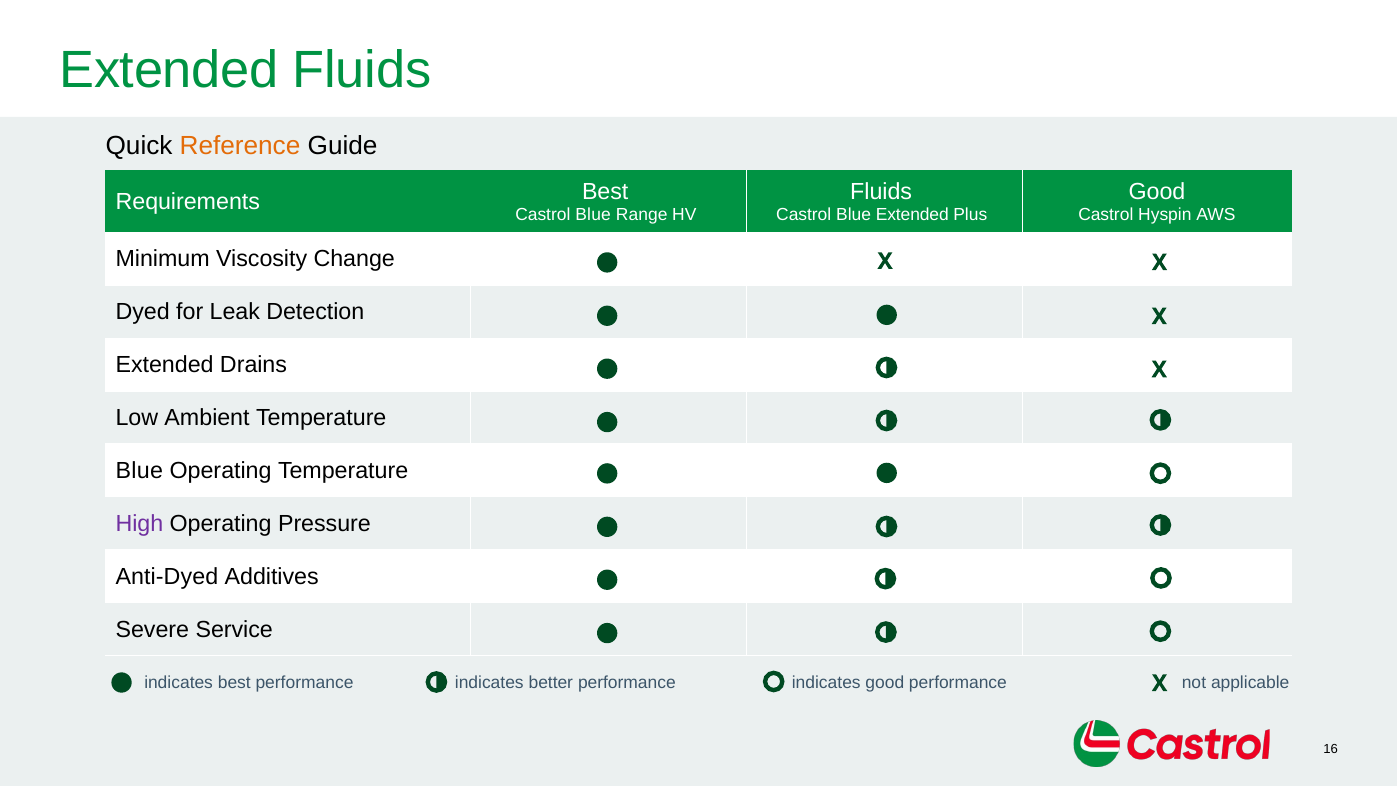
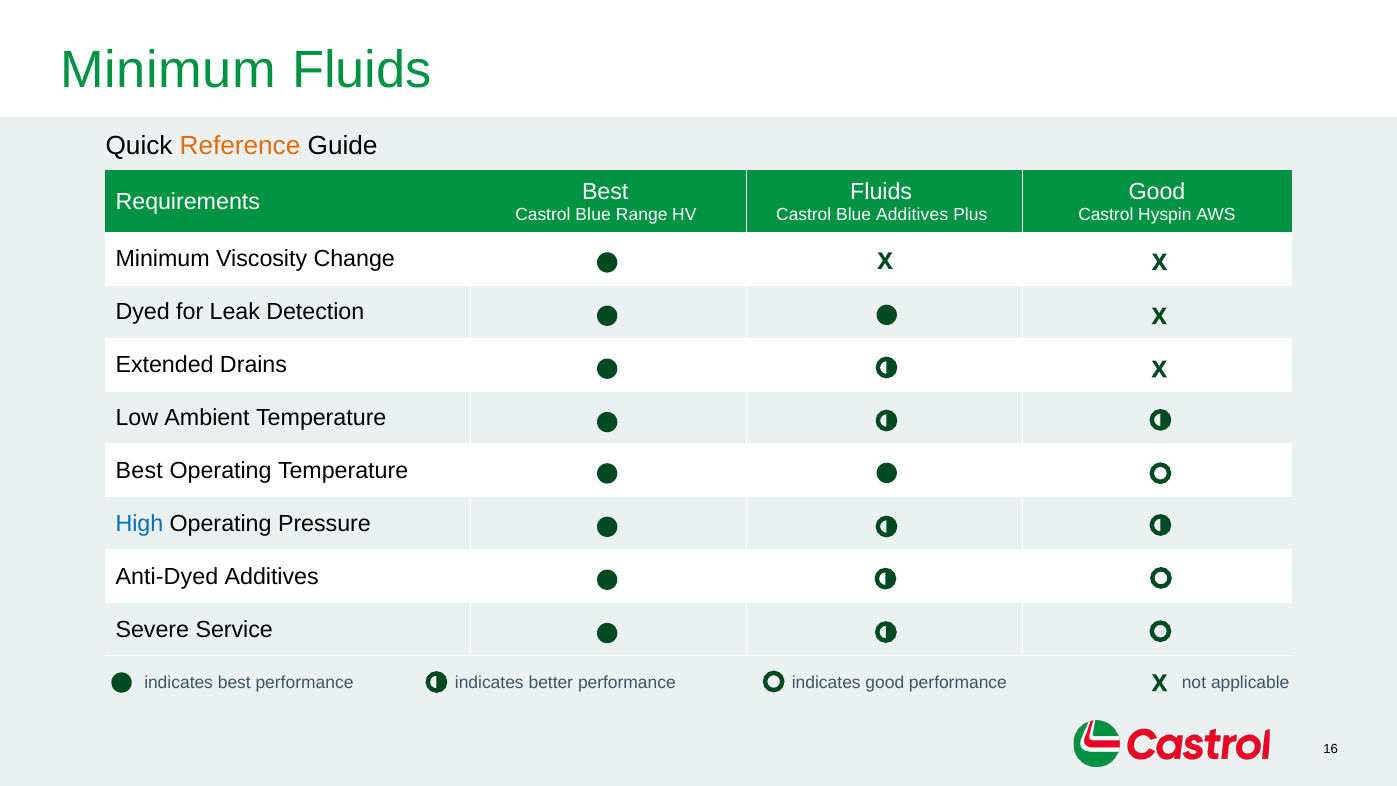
Extended at (169, 70): Extended -> Minimum
Blue Extended: Extended -> Additives
Blue at (139, 471): Blue -> Best
High colour: purple -> blue
